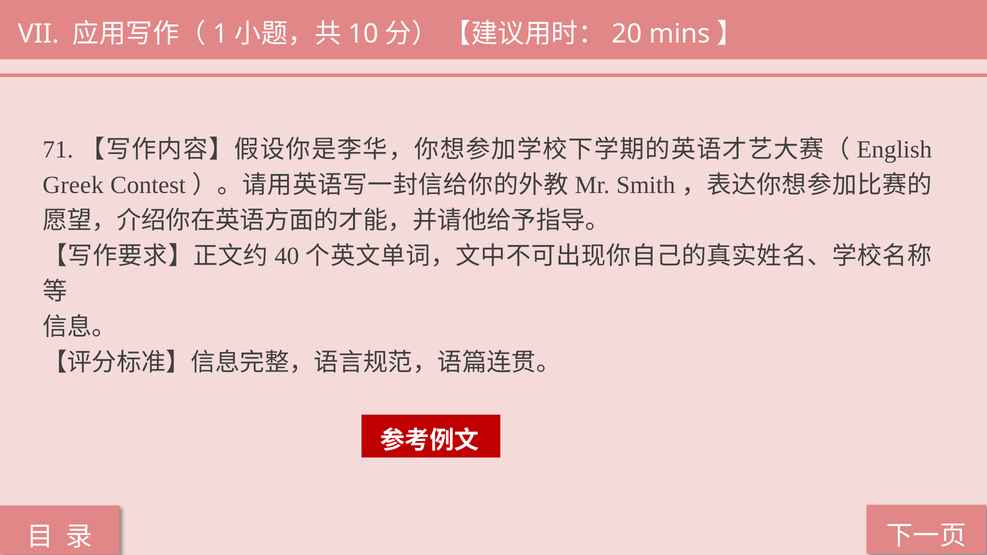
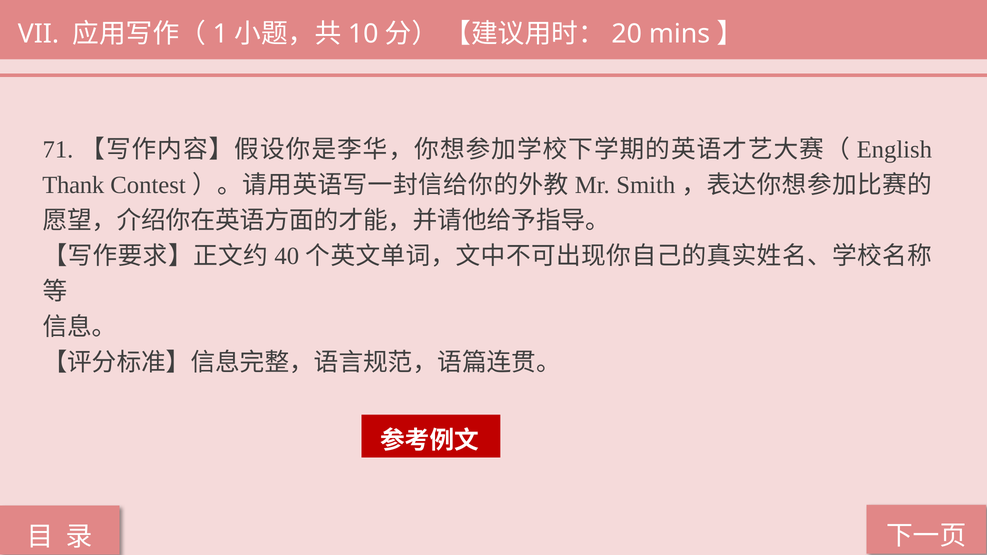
Greek: Greek -> Thank
